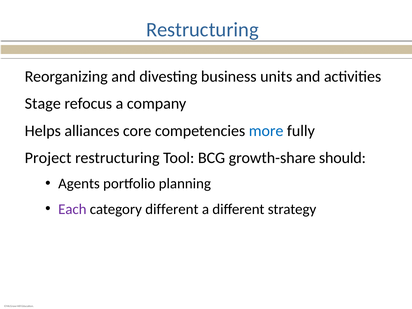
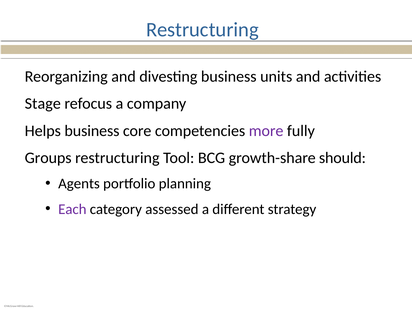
Helps alliances: alliances -> business
more colour: blue -> purple
Project: Project -> Groups
category different: different -> assessed
